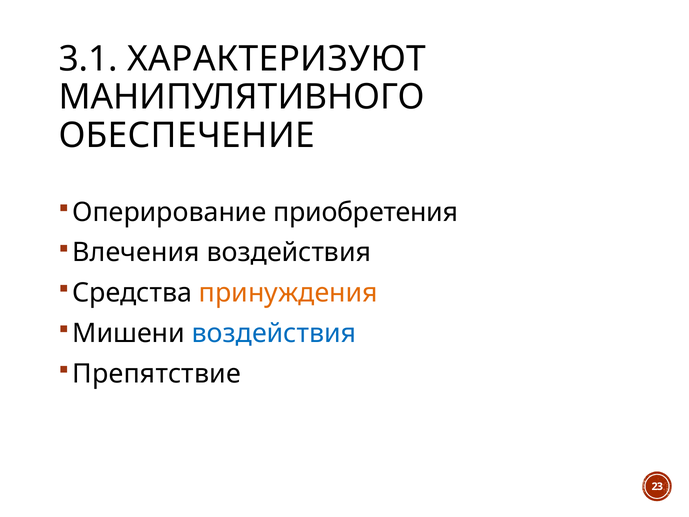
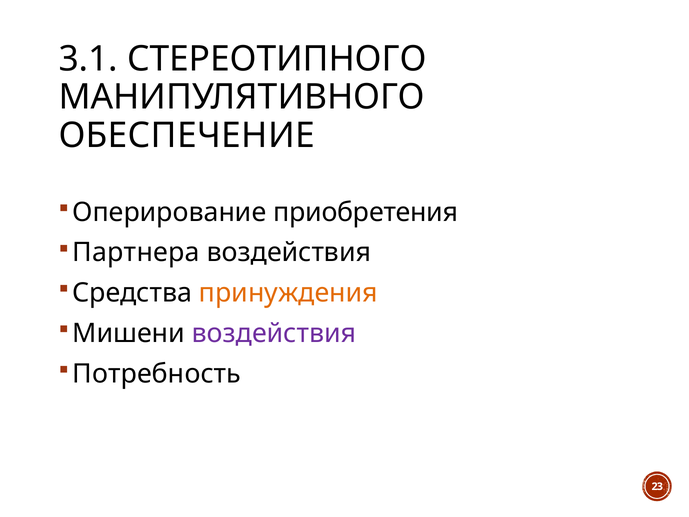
ХАРАКТЕРИЗУЮТ: ХАРАКТЕРИЗУЮТ -> СТЕРЕОТИПНОГО
Влечения: Влечения -> Партнера
воздействия at (274, 333) colour: blue -> purple
Препятствие: Препятствие -> Потребность
